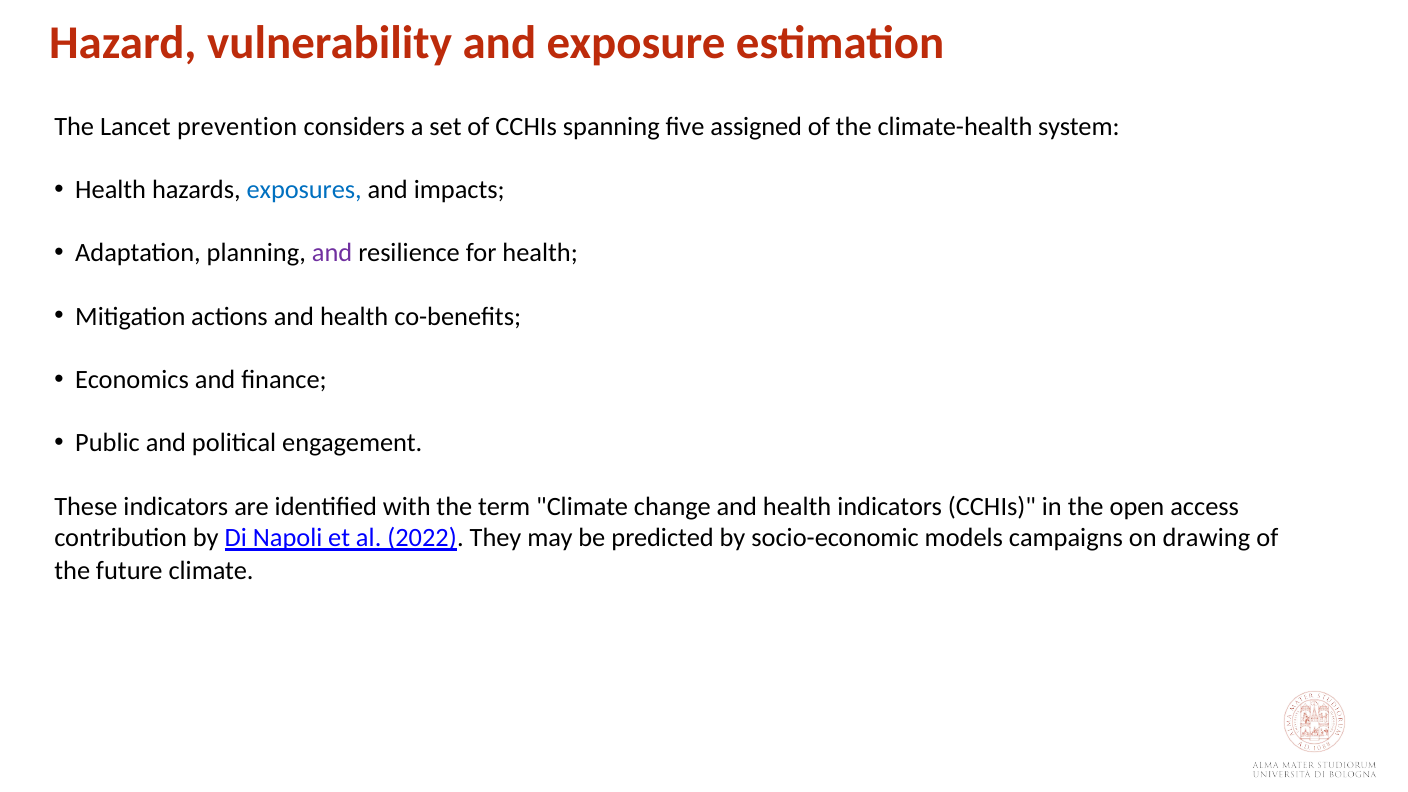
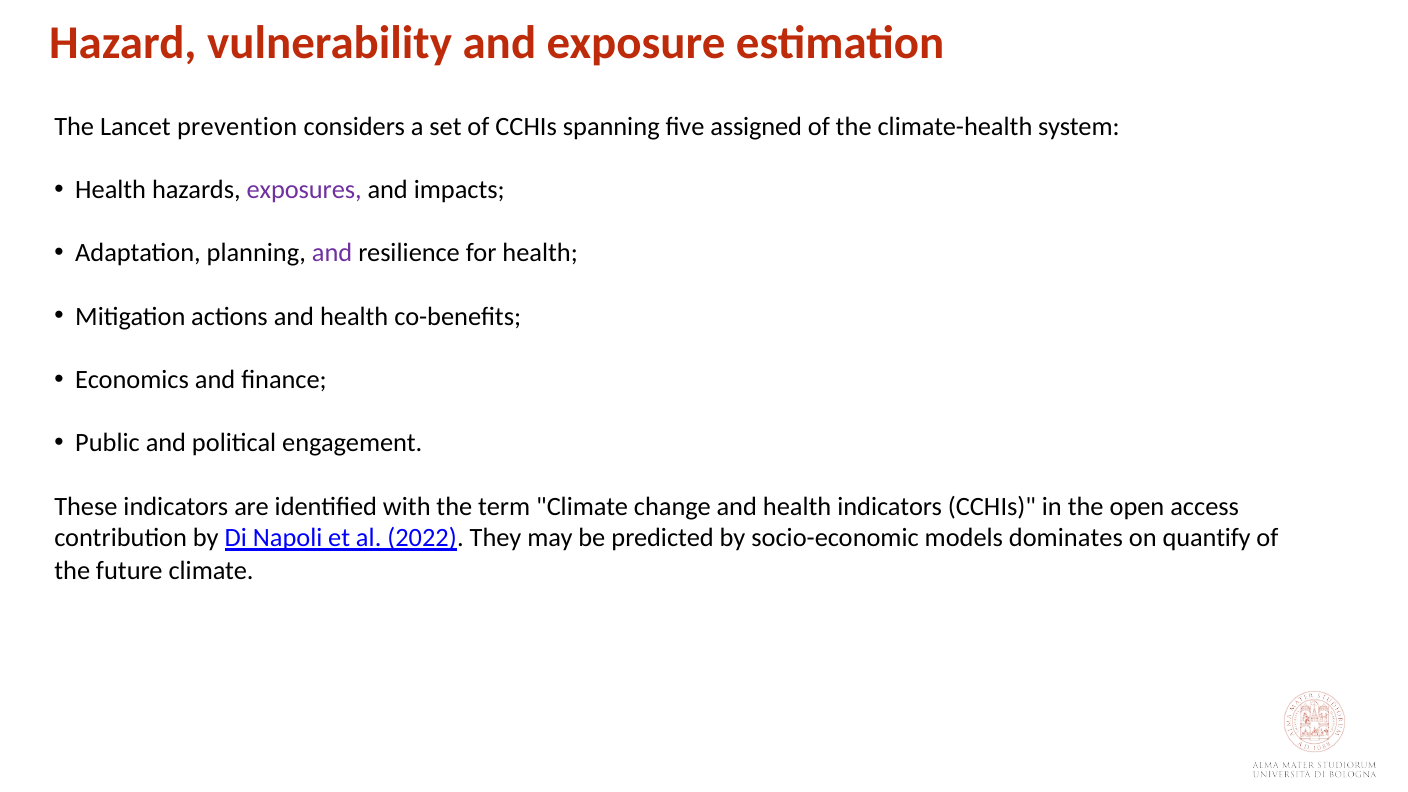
exposures colour: blue -> purple
campaigns: campaigns -> dominates
drawing: drawing -> quantify
